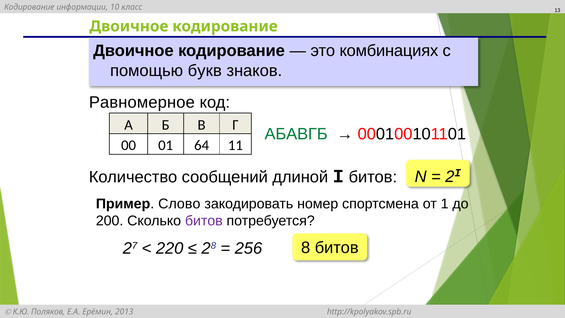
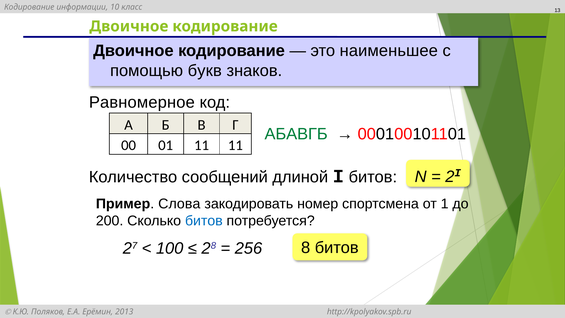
комбинациях: комбинациях -> наименьшее
01 64: 64 -> 11
Слово: Слово -> Слова
битов at (204, 221) colour: purple -> blue
220: 220 -> 100
